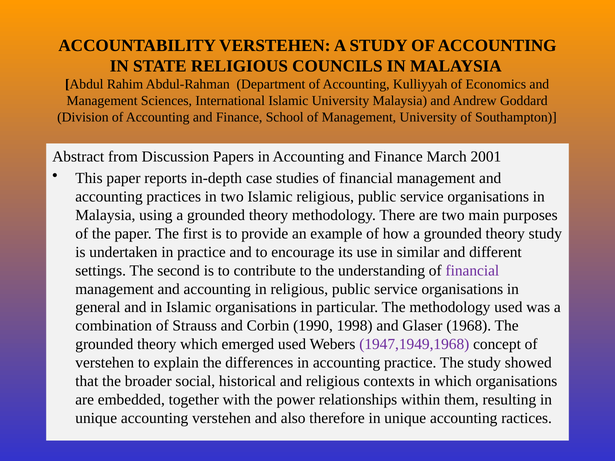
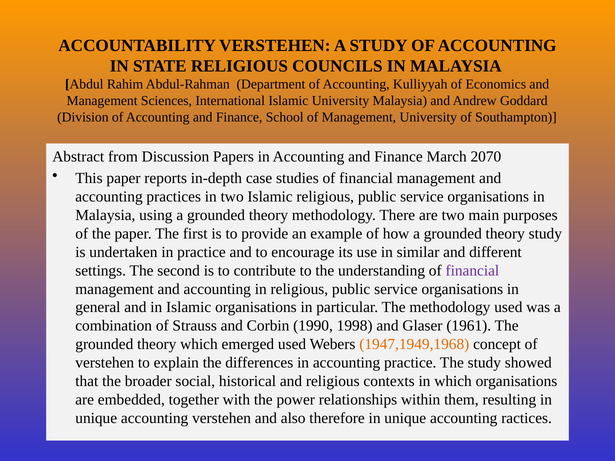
2001: 2001 -> 2070
1968: 1968 -> 1961
1947,1949,1968 colour: purple -> orange
